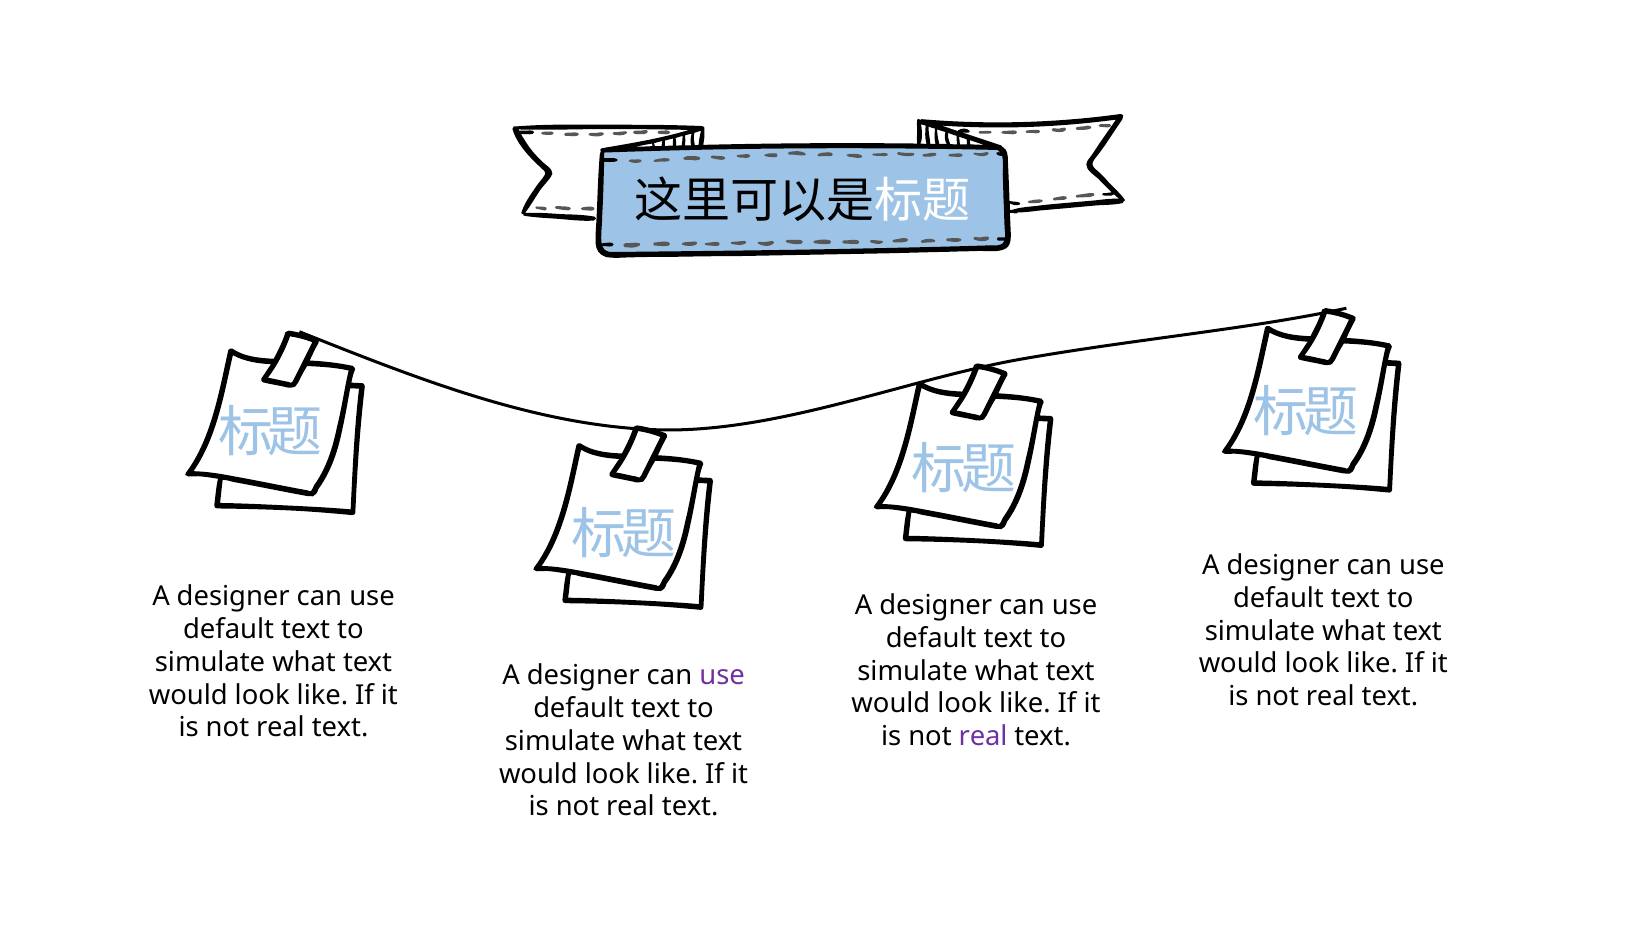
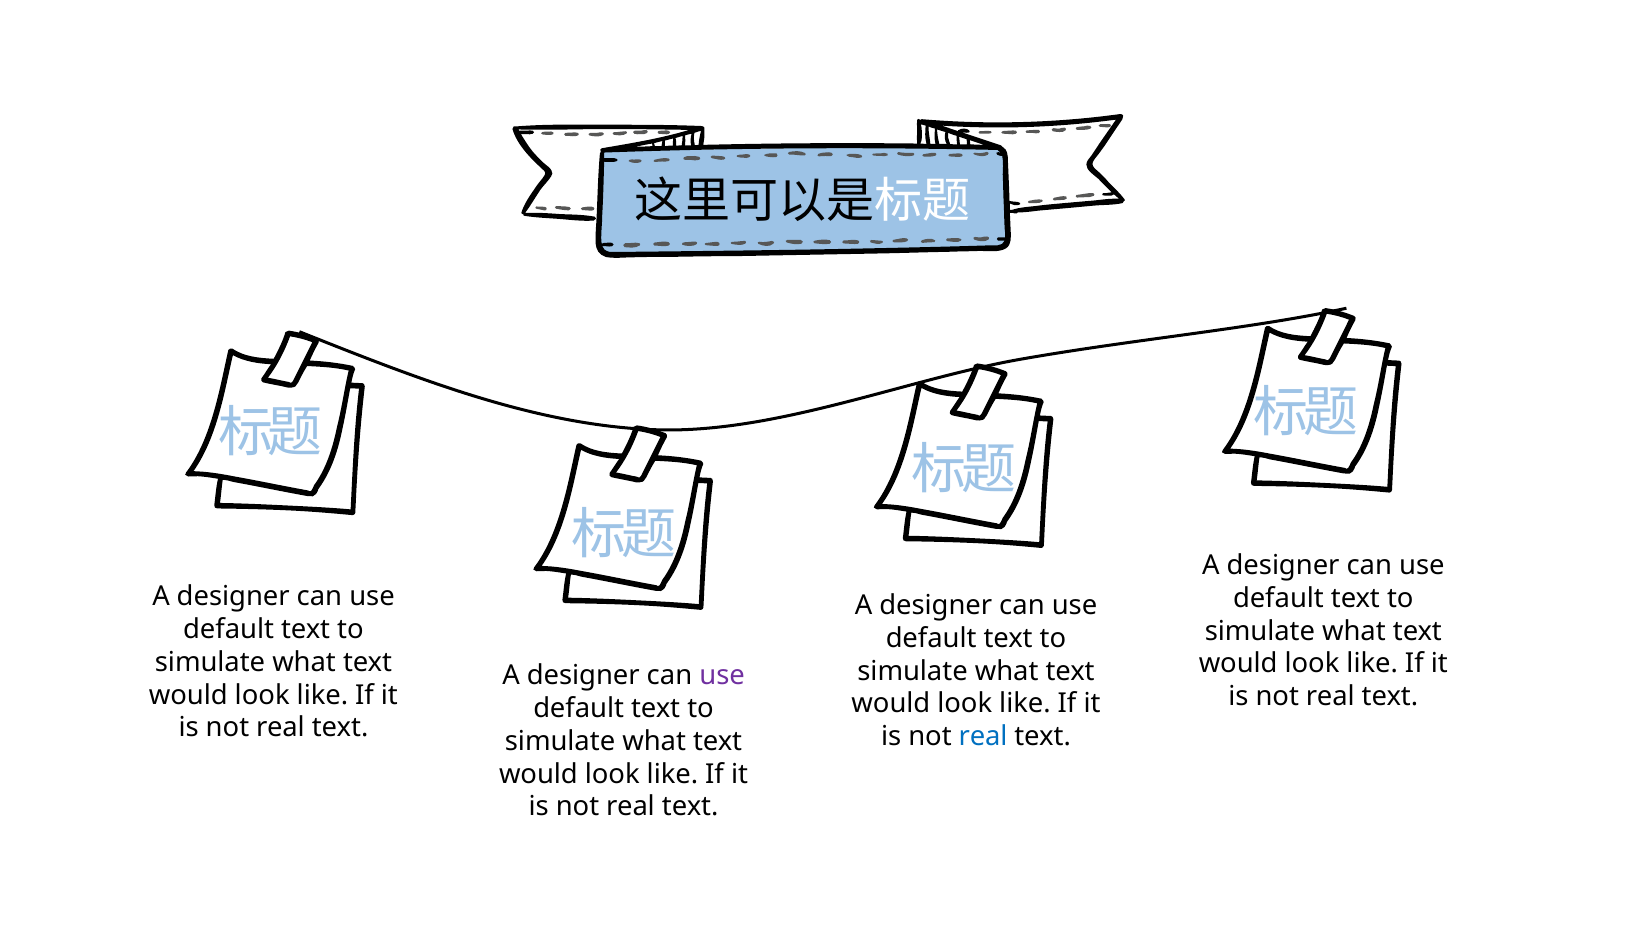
real at (983, 737) colour: purple -> blue
